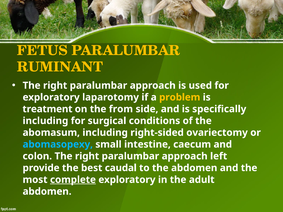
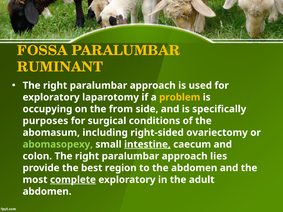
FETUS: FETUS -> FOSSA
treatment: treatment -> occupying
including at (45, 121): including -> purposes
abomasopexy colour: light blue -> light green
intestine underline: none -> present
left: left -> lies
caudal: caudal -> region
